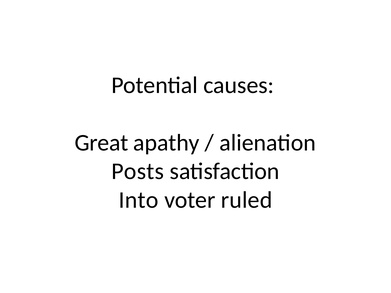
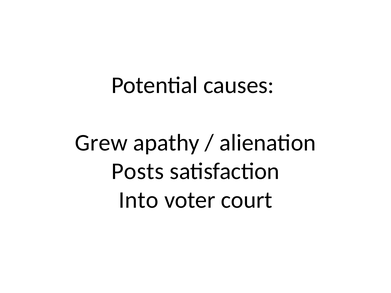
Great: Great -> Grew
ruled: ruled -> court
